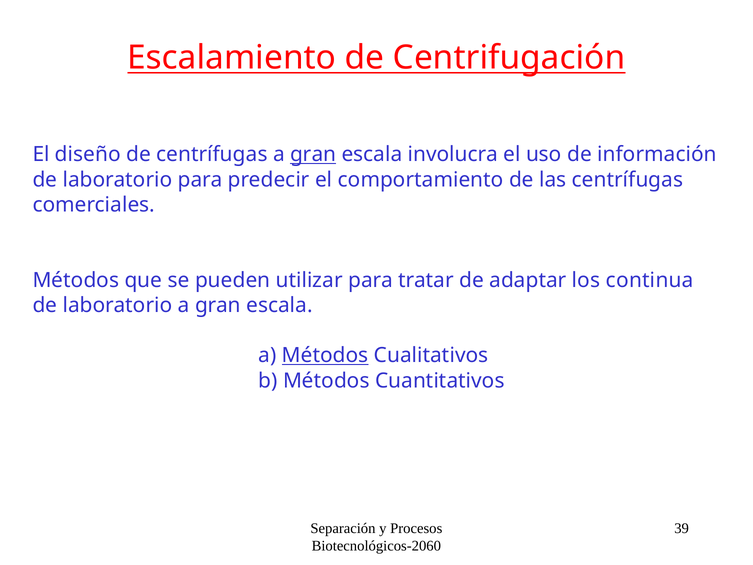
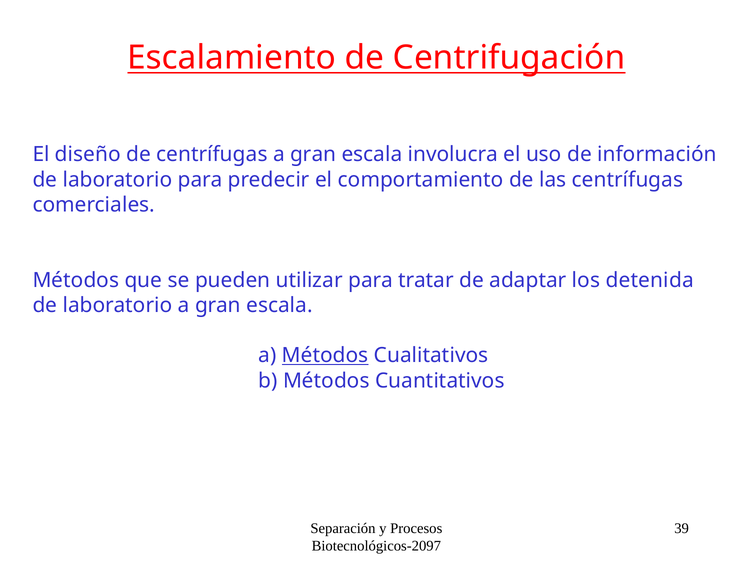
gran at (313, 155) underline: present -> none
continua: continua -> detenida
Biotecnológicos-2060: Biotecnológicos-2060 -> Biotecnológicos-2097
